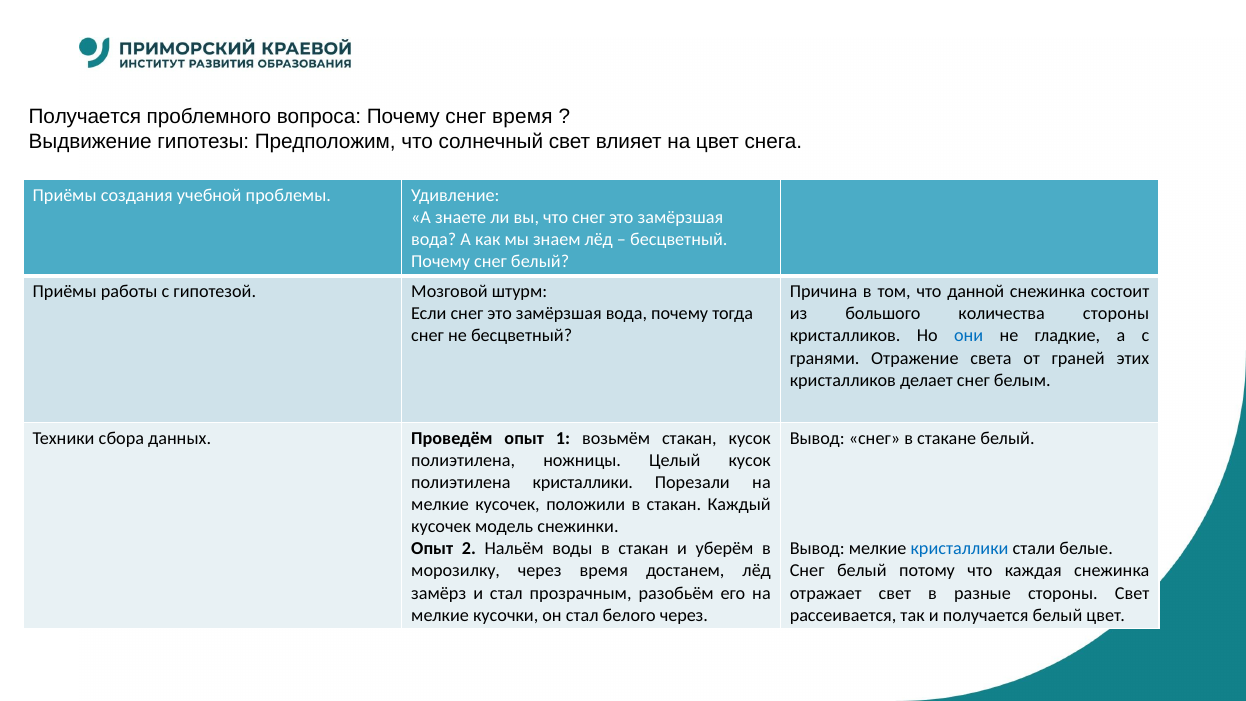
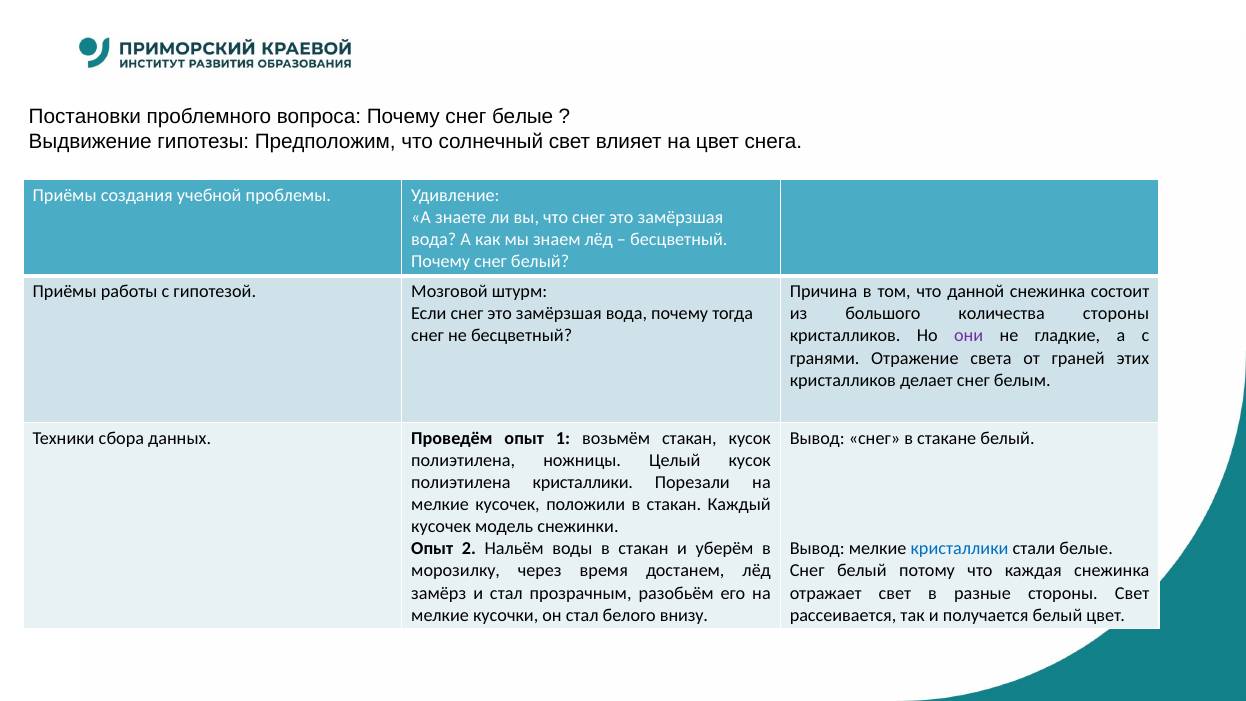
Получается at (85, 117): Получается -> Постановки
снег время: время -> белые
они colour: blue -> purple
белого через: через -> внизу
